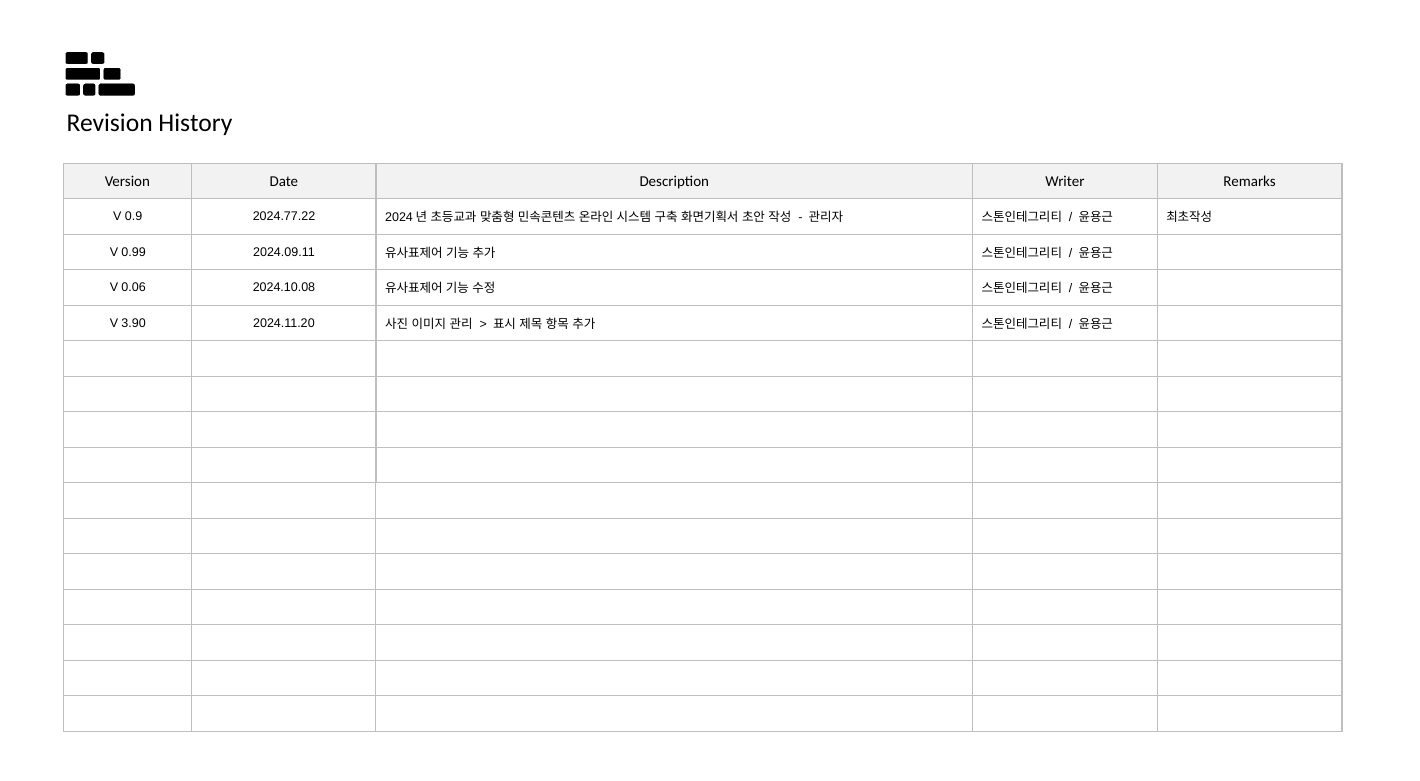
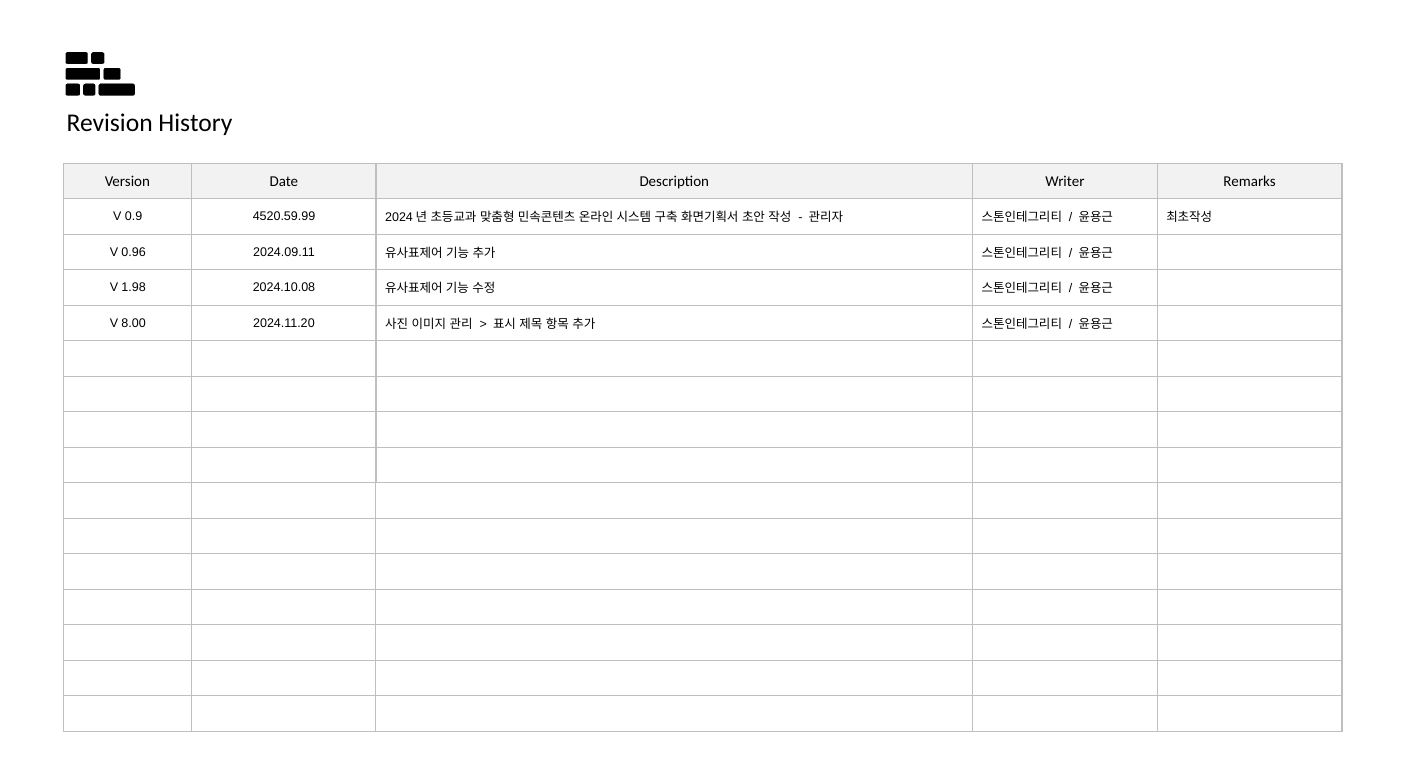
2024.77.22: 2024.77.22 -> 4520.59.99
0.99: 0.99 -> 0.96
0.06: 0.06 -> 1.98
3.90: 3.90 -> 8.00
